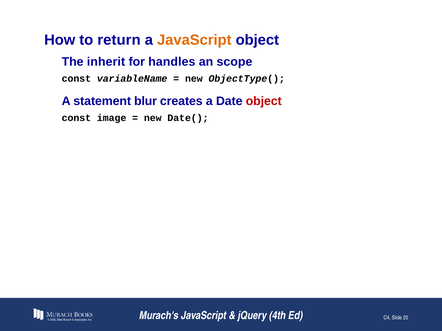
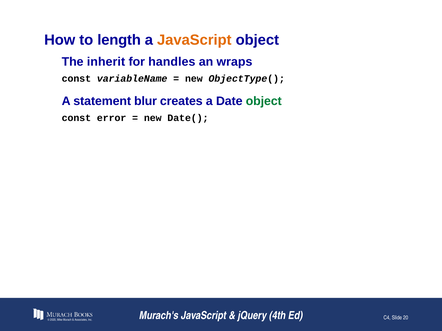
return: return -> length
scope: scope -> wraps
object at (264, 101) colour: red -> green
image: image -> error
